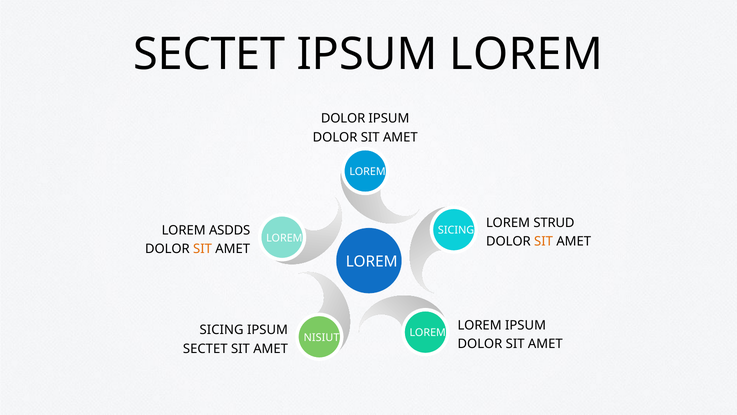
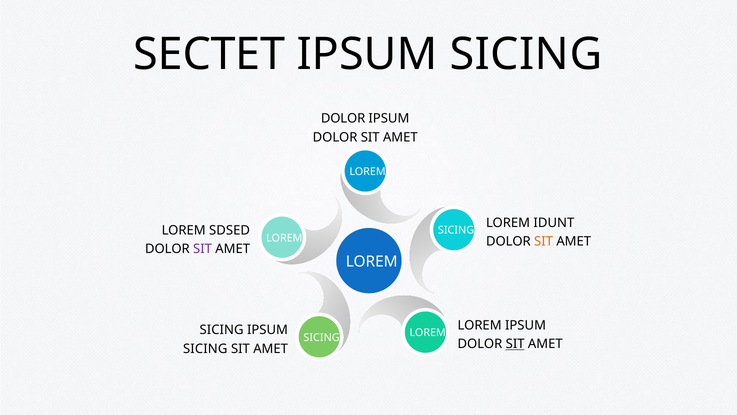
LOREM at (526, 54): LOREM -> SICING
STRUD: STRUD -> IDUNT
ASDDS: ASDDS -> SDSED
SIT at (203, 249) colour: orange -> purple
NISIUT at (322, 337): NISIUT -> SICING
SIT at (515, 344) underline: none -> present
SECTET at (205, 348): SECTET -> SICING
